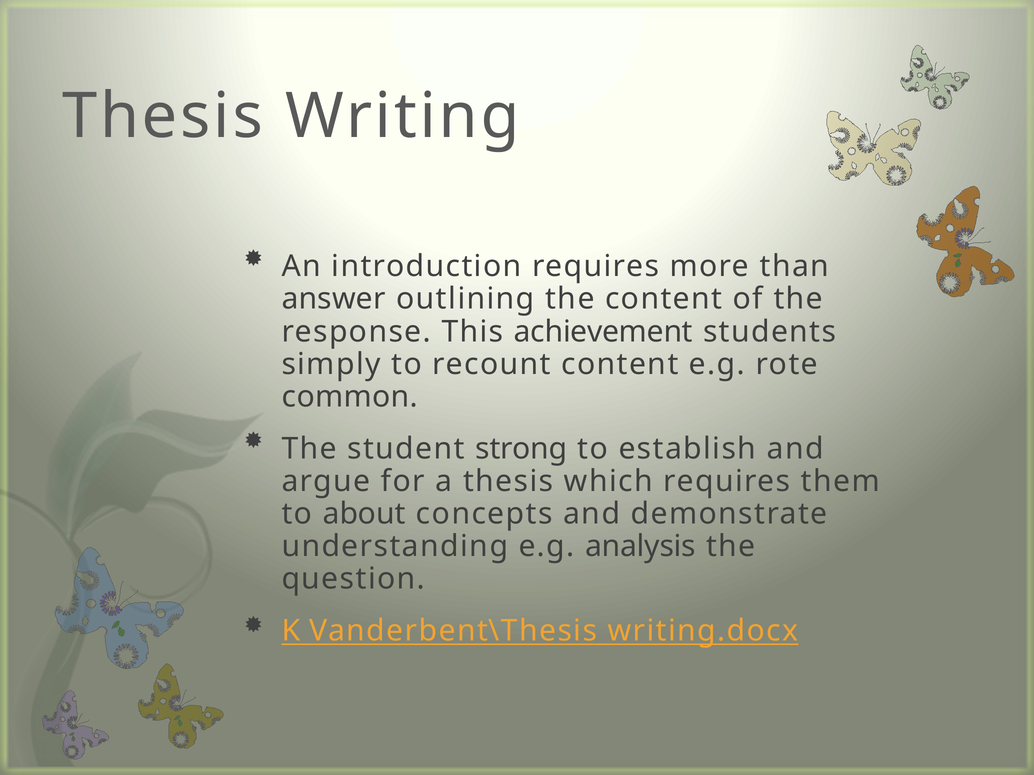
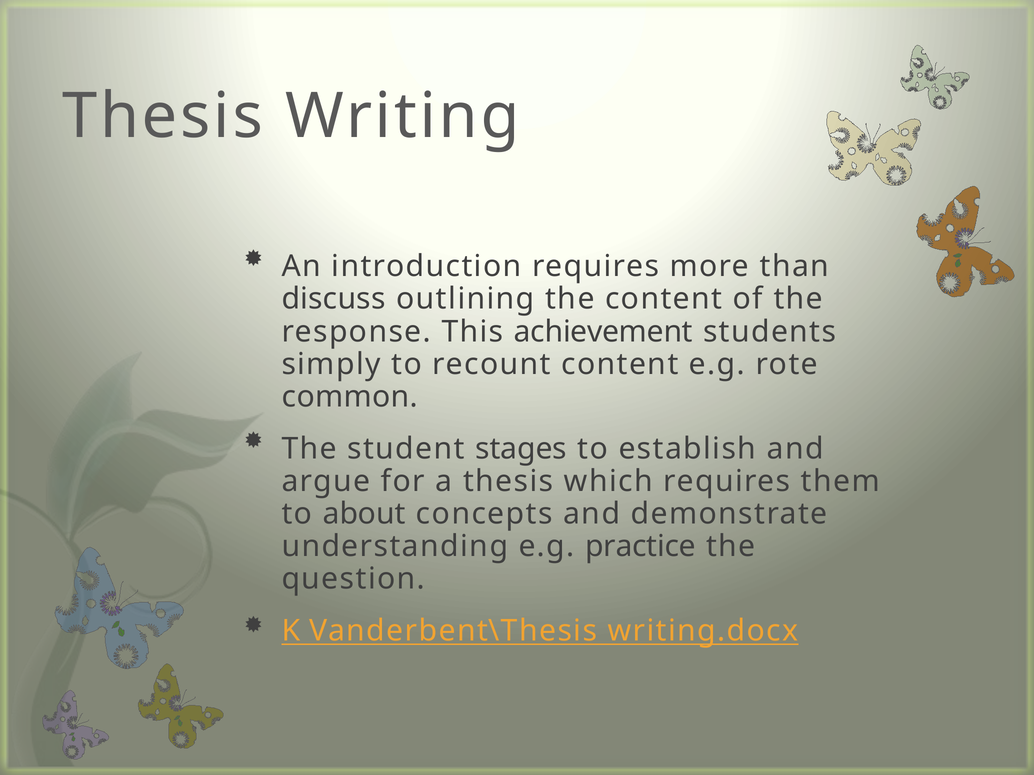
answer: answer -> discuss
strong: strong -> stages
analysis: analysis -> practice
